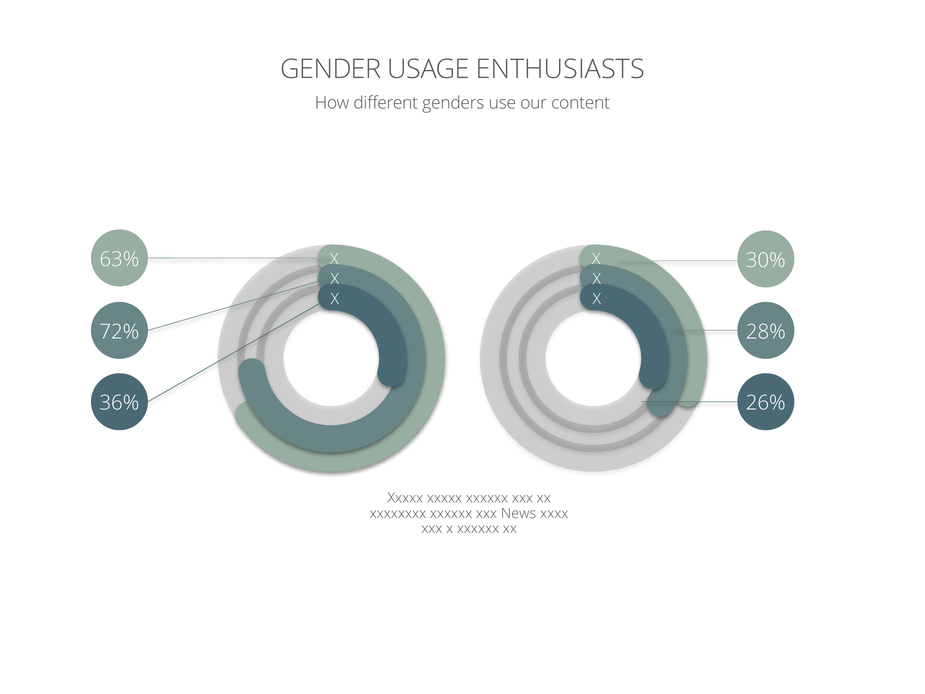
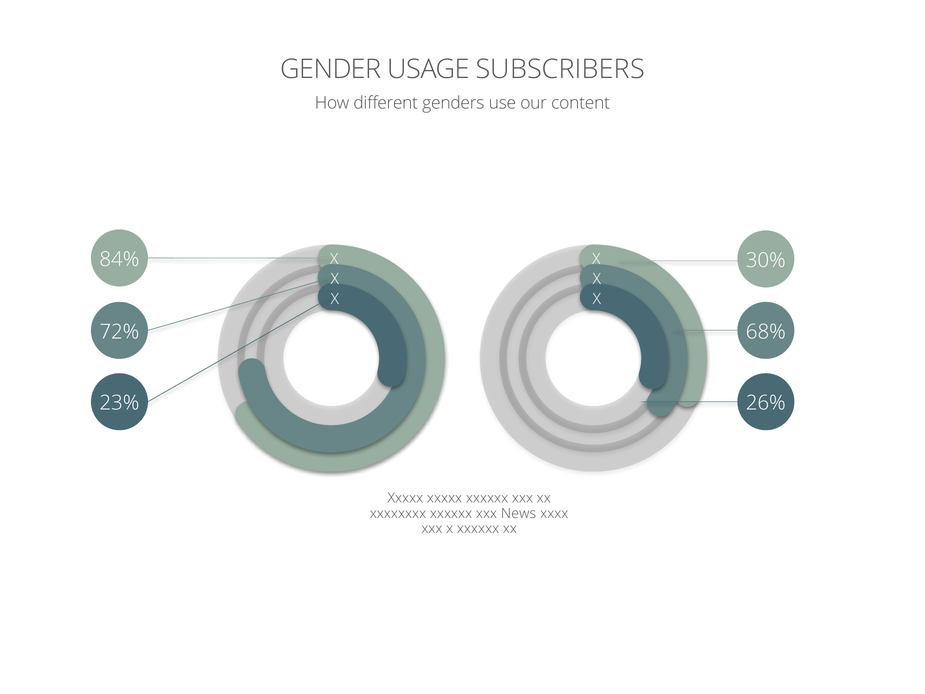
ENTHUSIASTS: ENTHUSIASTS -> SUBSCRIBERS
63%: 63% -> 84%
28%: 28% -> 68%
36%: 36% -> 23%
